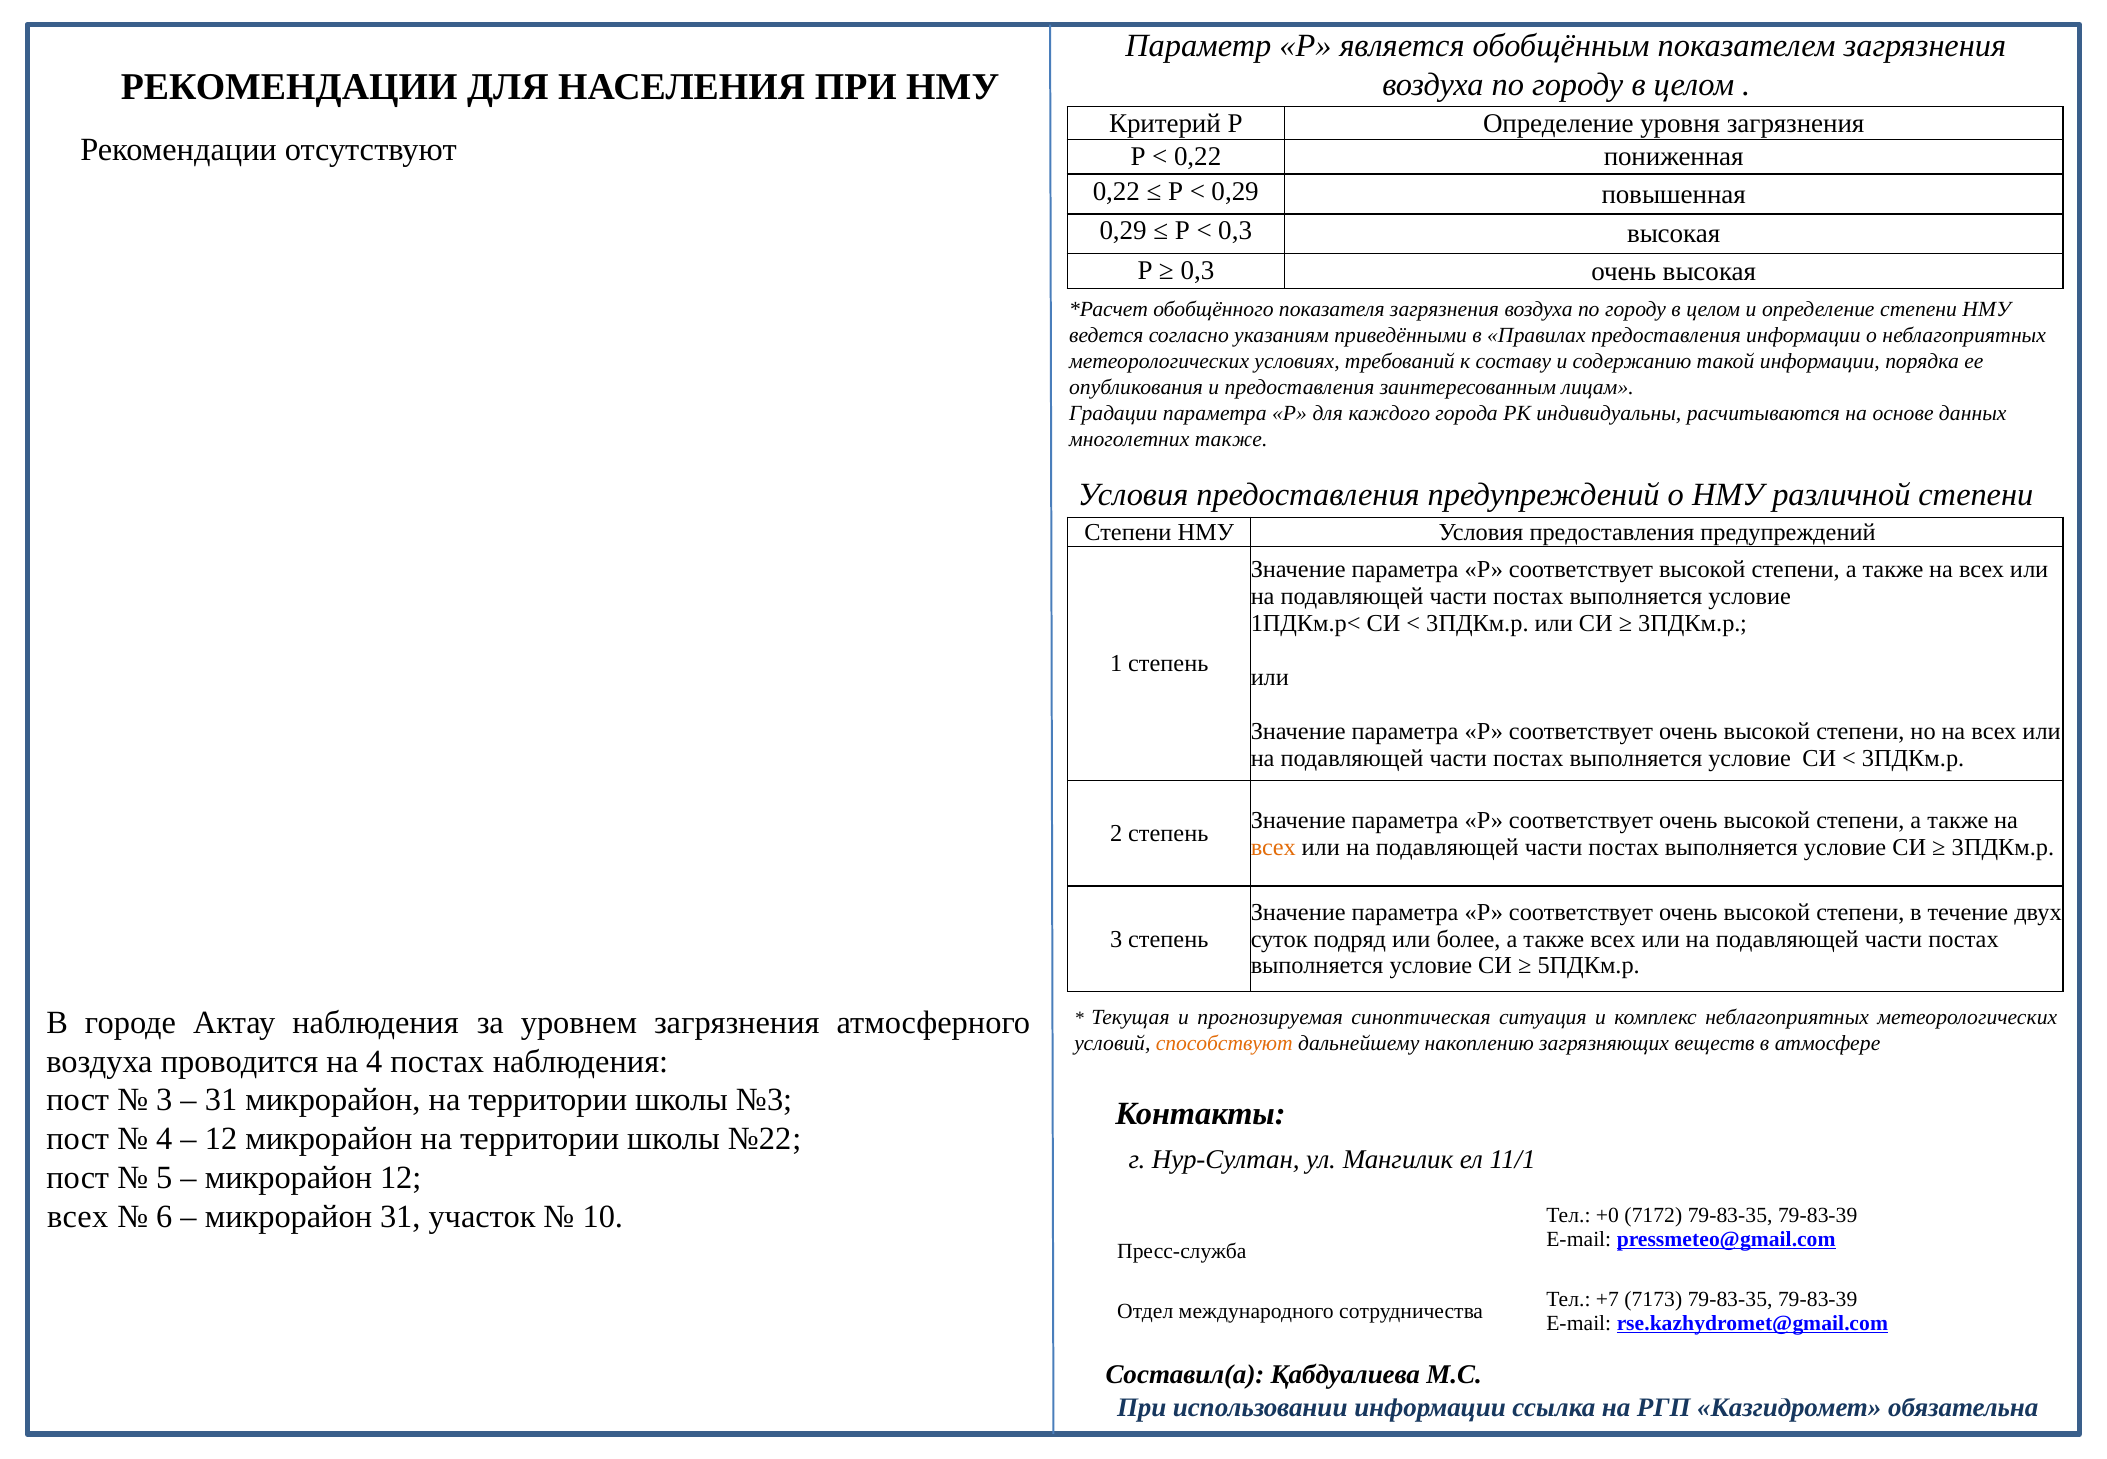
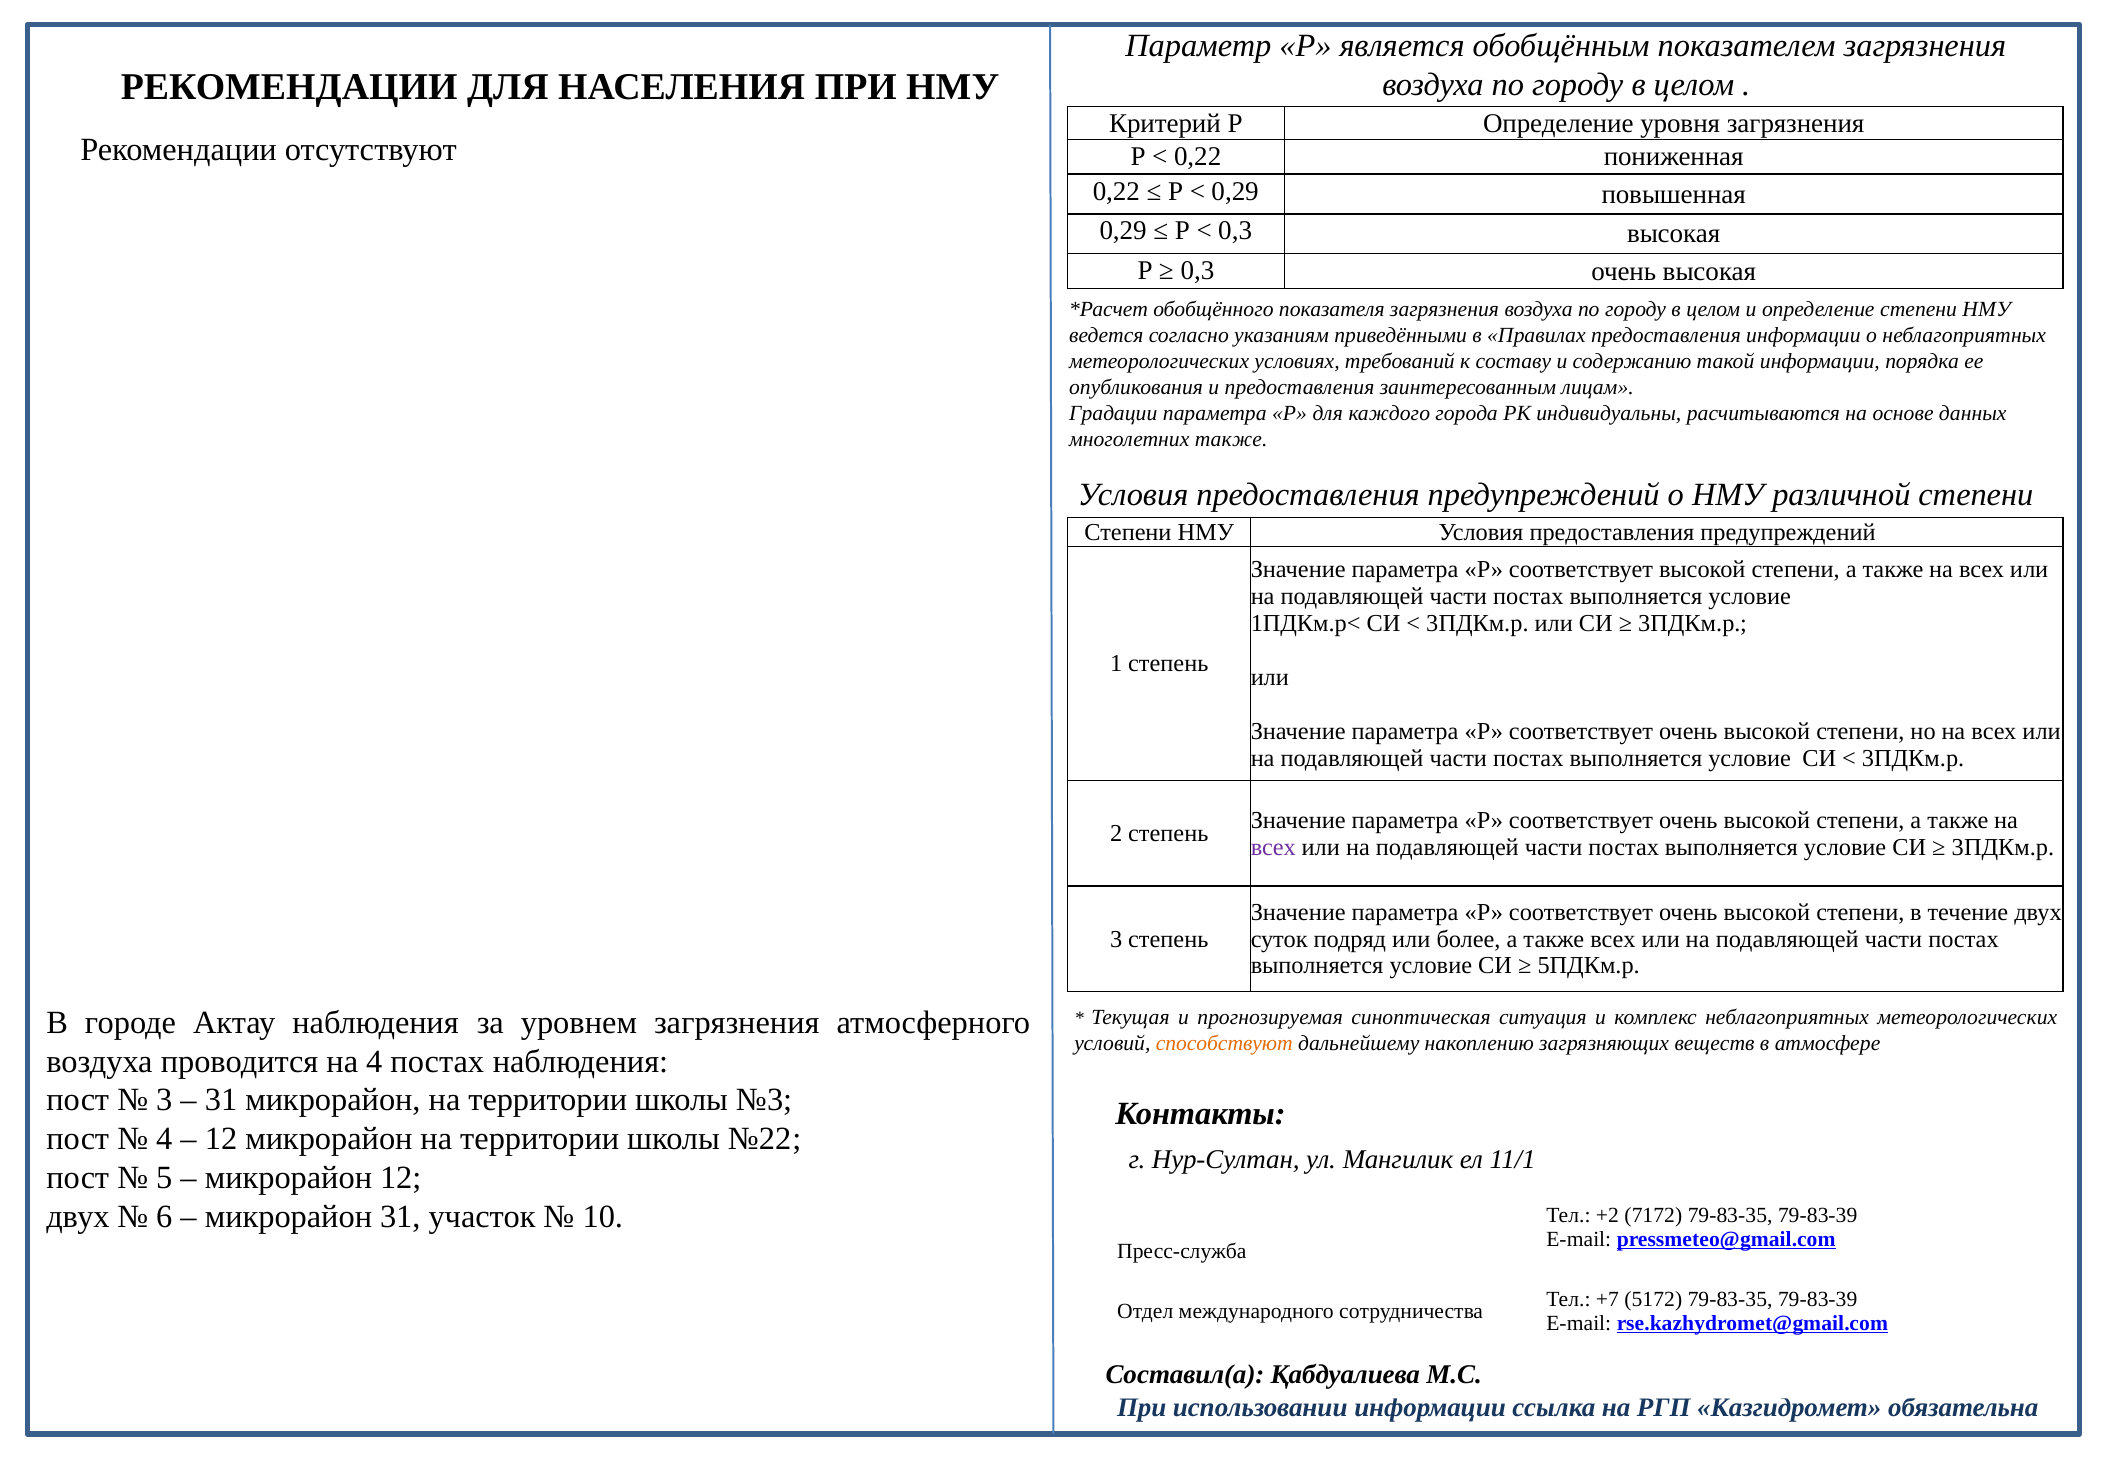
всех at (1273, 847) colour: orange -> purple
всех at (78, 1217): всех -> двух
+0: +0 -> +2
7173: 7173 -> 5172
